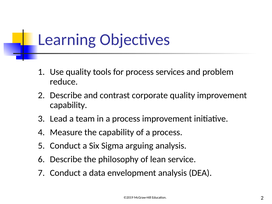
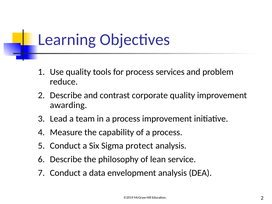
capability at (69, 105): capability -> awarding
arguing: arguing -> protect
